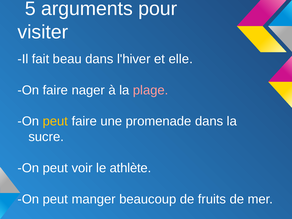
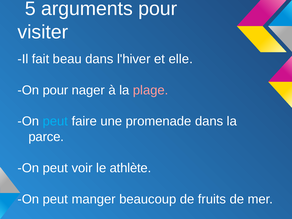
On faire: faire -> pour
peut at (55, 121) colour: yellow -> light blue
sucre: sucre -> parce
